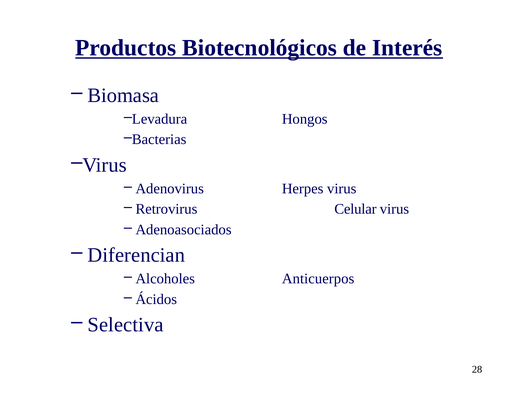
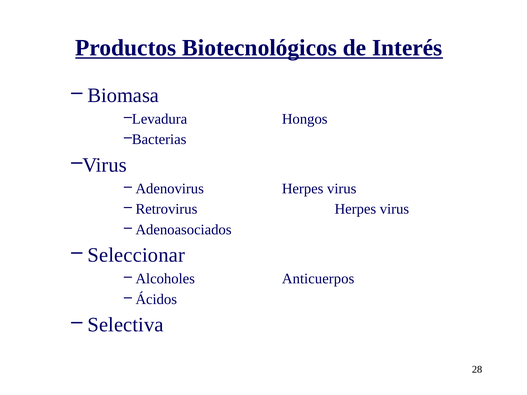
Retrovirus Celular: Celular -> Herpes
Diferencian: Diferencian -> Seleccionar
